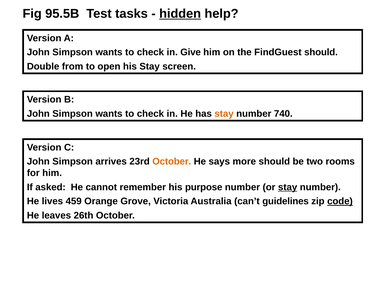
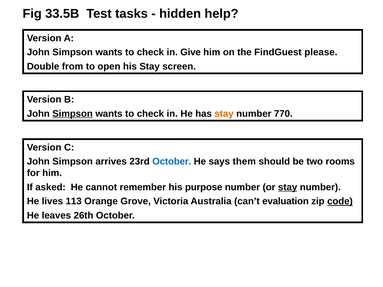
95.5B: 95.5B -> 33.5B
hidden underline: present -> none
FindGuest should: should -> please
Simpson at (73, 114) underline: none -> present
740: 740 -> 770
October at (172, 162) colour: orange -> blue
more: more -> them
459: 459 -> 113
guidelines: guidelines -> evaluation
